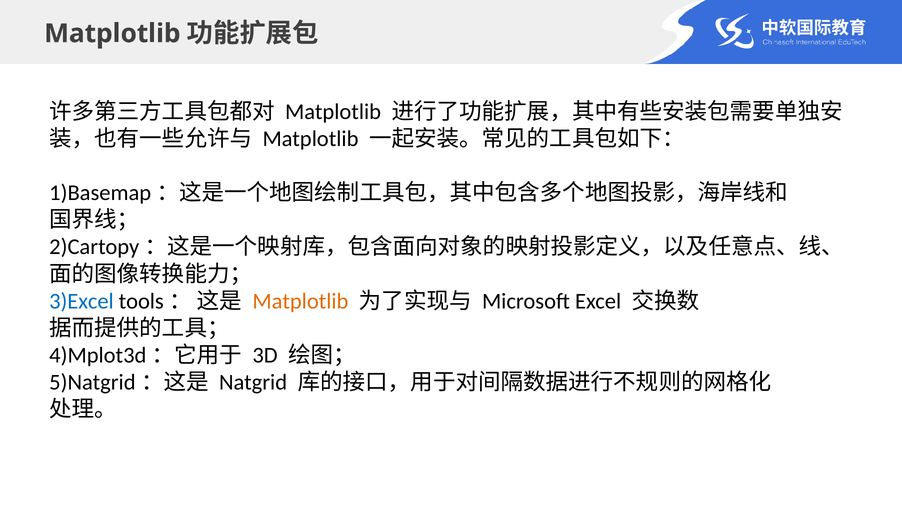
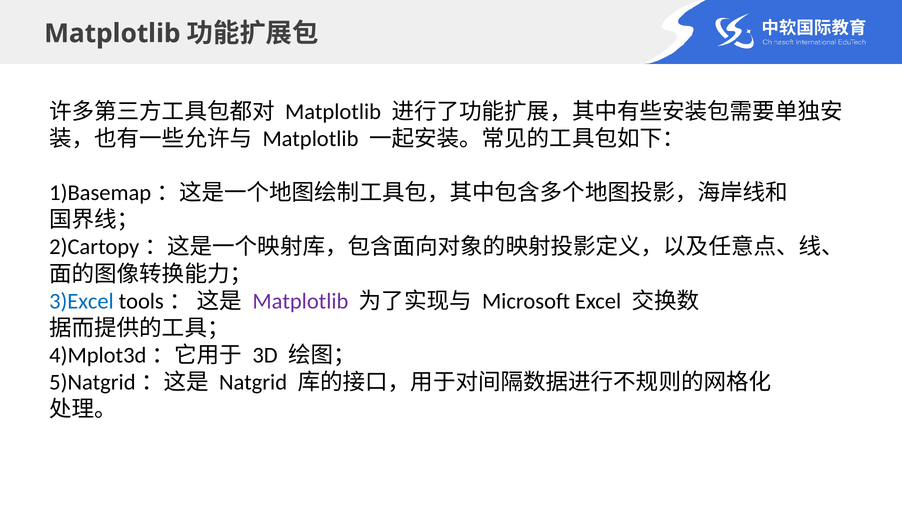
Matplotlib at (300, 301) colour: orange -> purple
